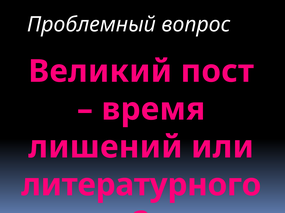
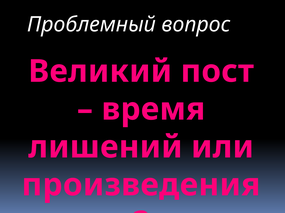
литературного: литературного -> произведения
